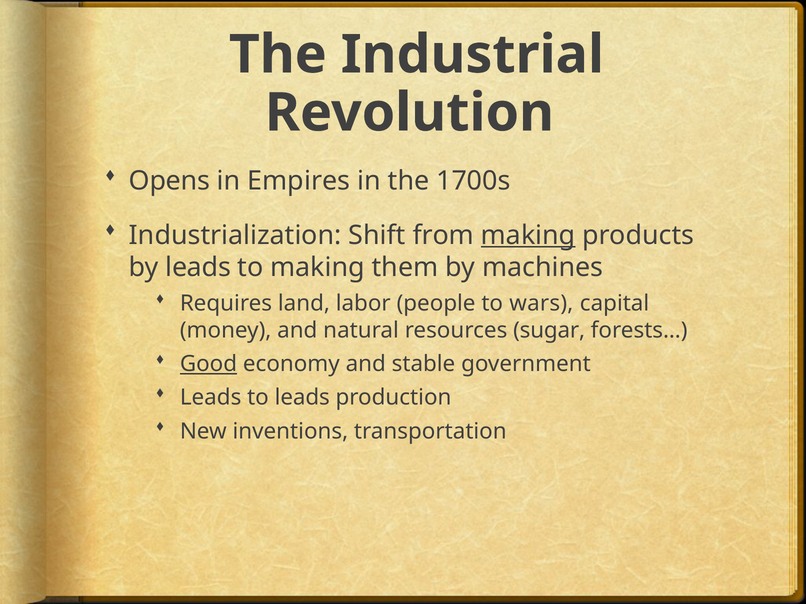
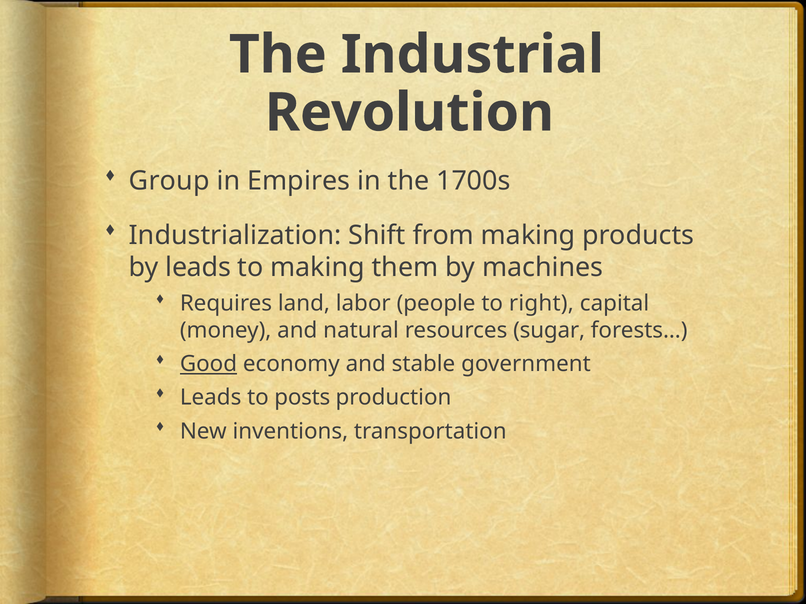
Opens: Opens -> Group
making at (528, 236) underline: present -> none
wars: wars -> right
to leads: leads -> posts
